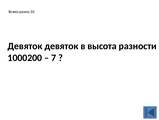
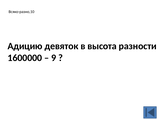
Девяток at (25, 46): Девяток -> Адицию
1000200: 1000200 -> 1600000
7: 7 -> 9
